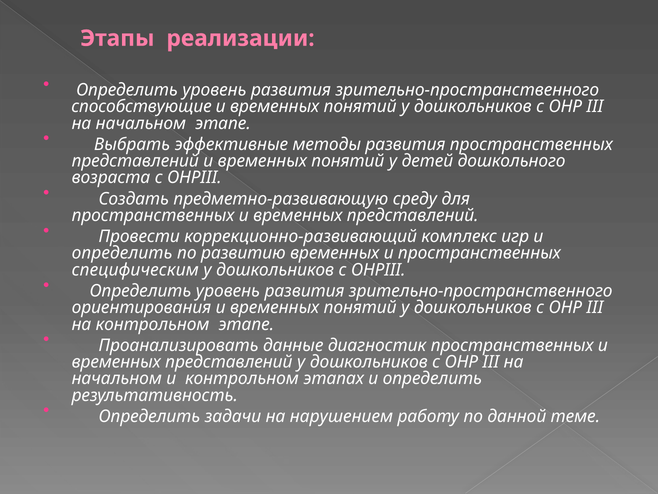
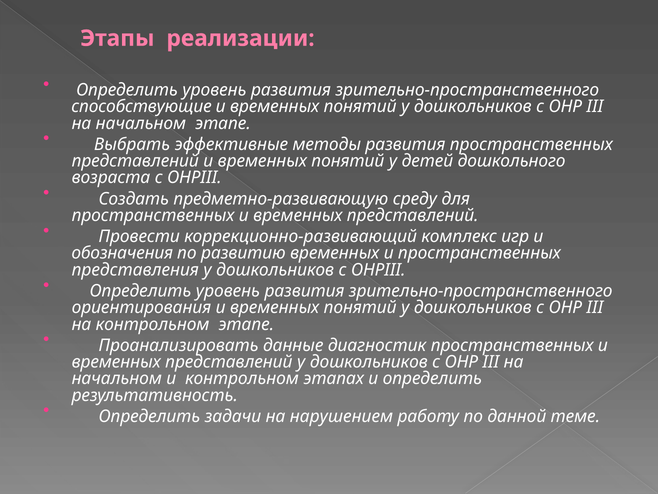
определить at (122, 253): определить -> обозначения
специфическим: специфическим -> представления
